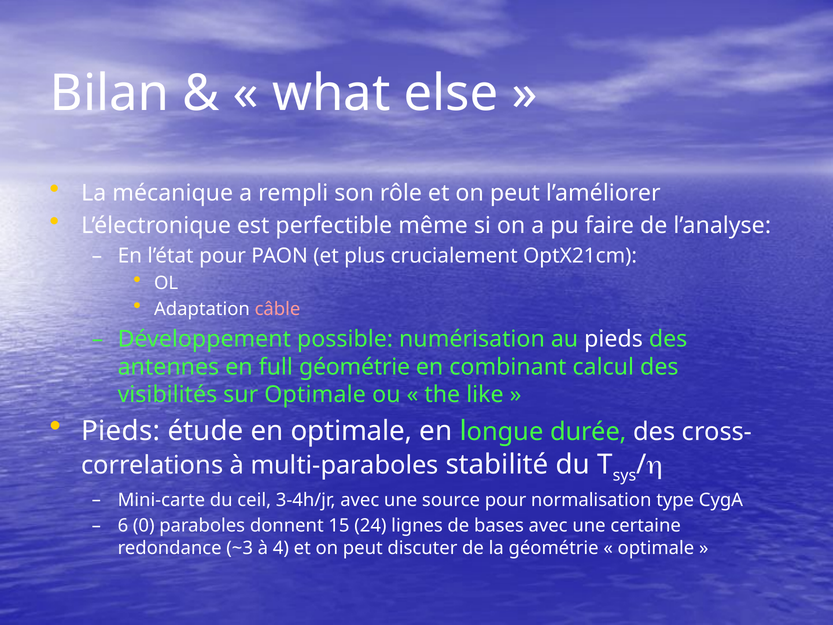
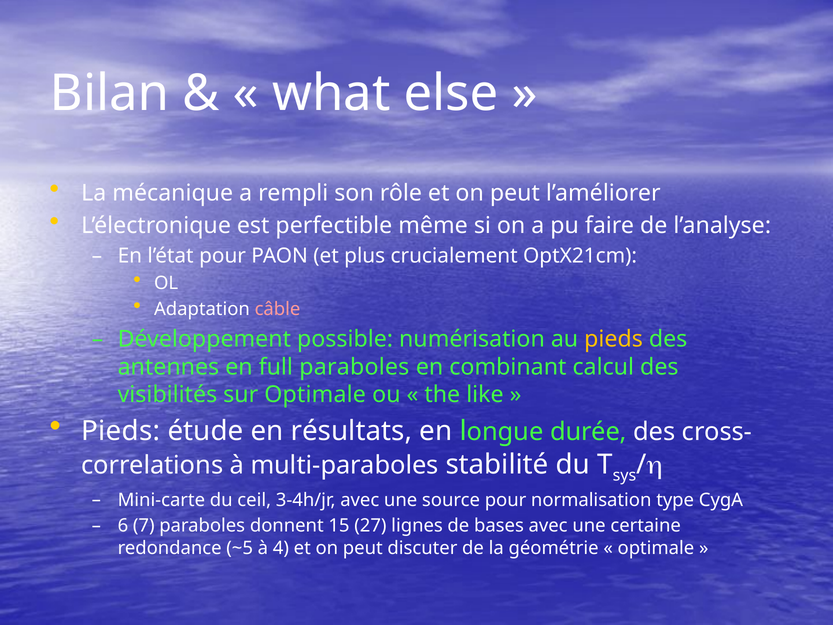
pieds at (614, 339) colour: white -> yellow
full géométrie: géométrie -> paraboles
en optimale: optimale -> résultats
0: 0 -> 7
24: 24 -> 27
~3: ~3 -> ~5
